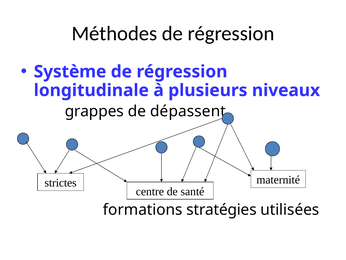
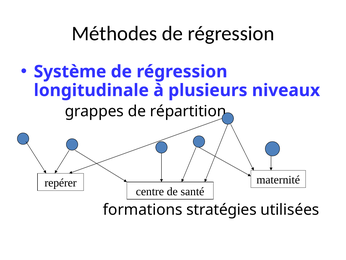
dépassent: dépassent -> répartition
strictes: strictes -> repérer
